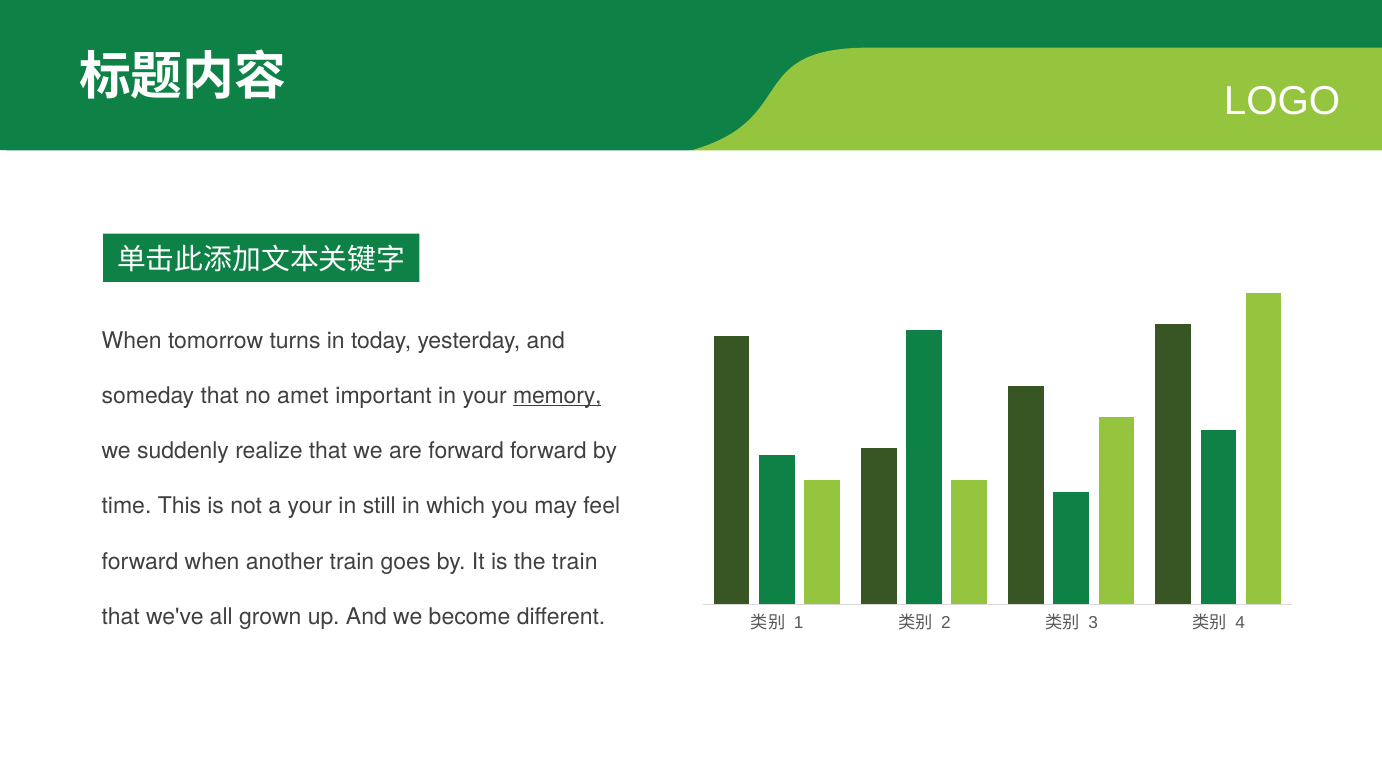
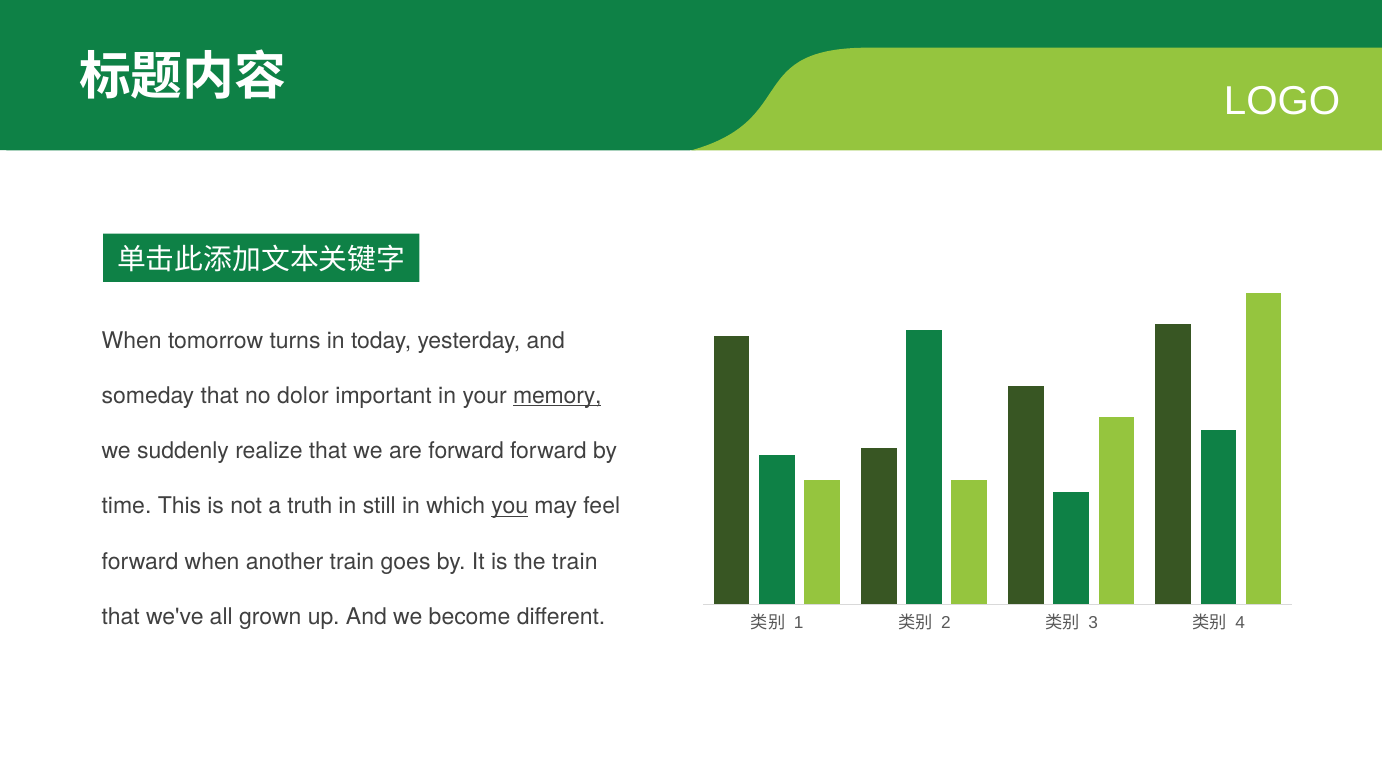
amet: amet -> dolor
a your: your -> truth
you underline: none -> present
